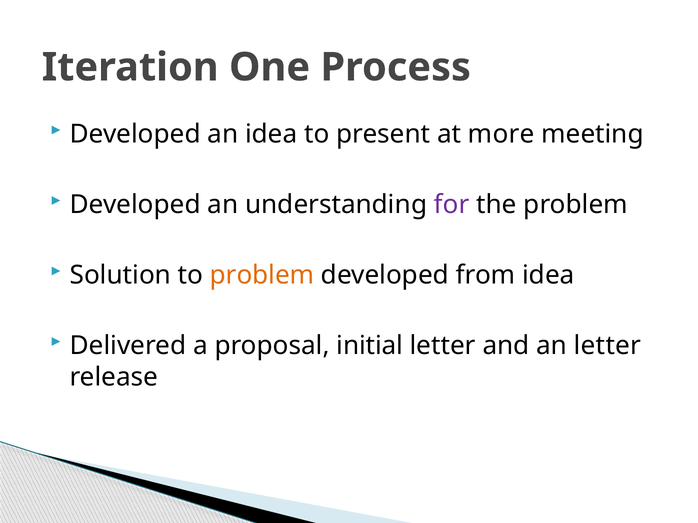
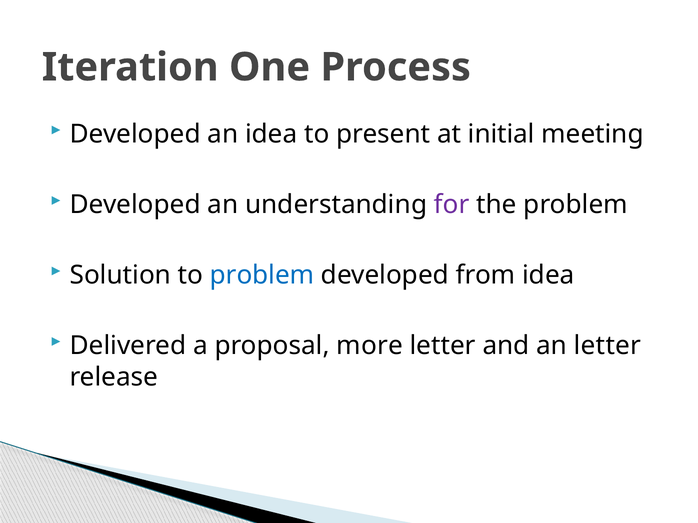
more: more -> initial
problem at (262, 275) colour: orange -> blue
initial: initial -> more
